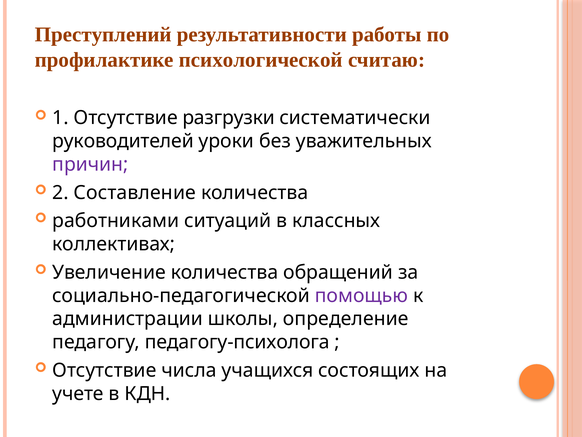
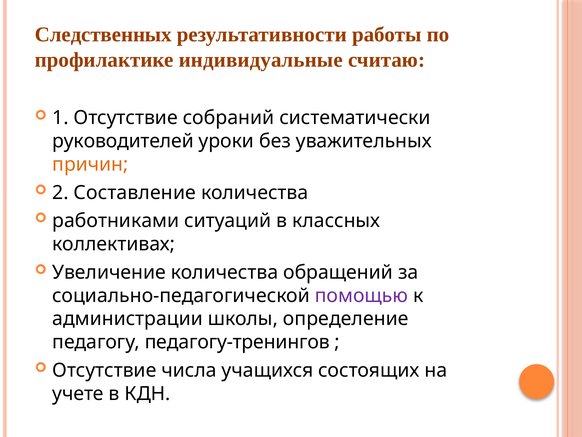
Преступлений: Преступлений -> Следственных
психологической: психологической -> индивидуальные
разгрузки: разгрузки -> собраний
причин colour: purple -> orange
педагогу-психолога: педагогу-психолога -> педагогу-тренингов
